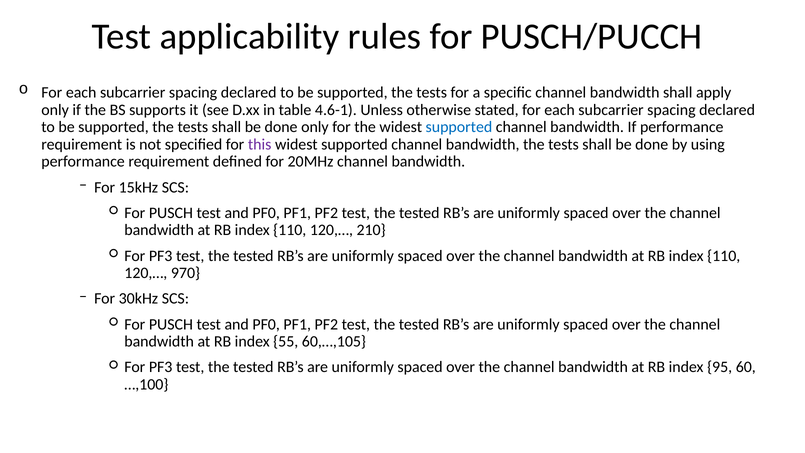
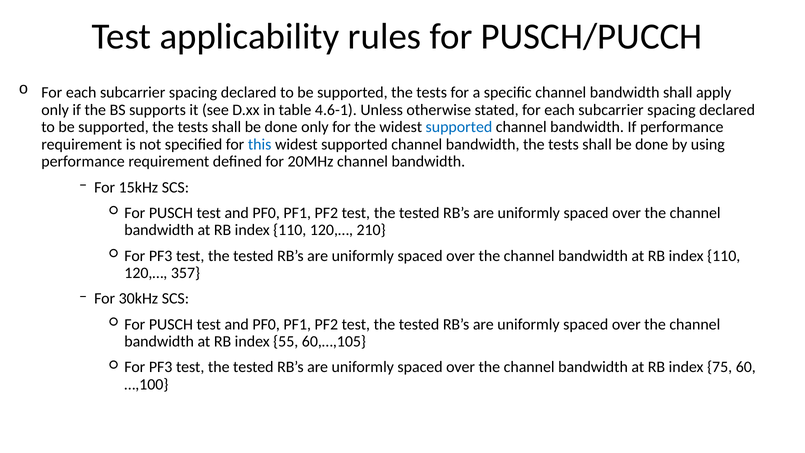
this colour: purple -> blue
970: 970 -> 357
95: 95 -> 75
